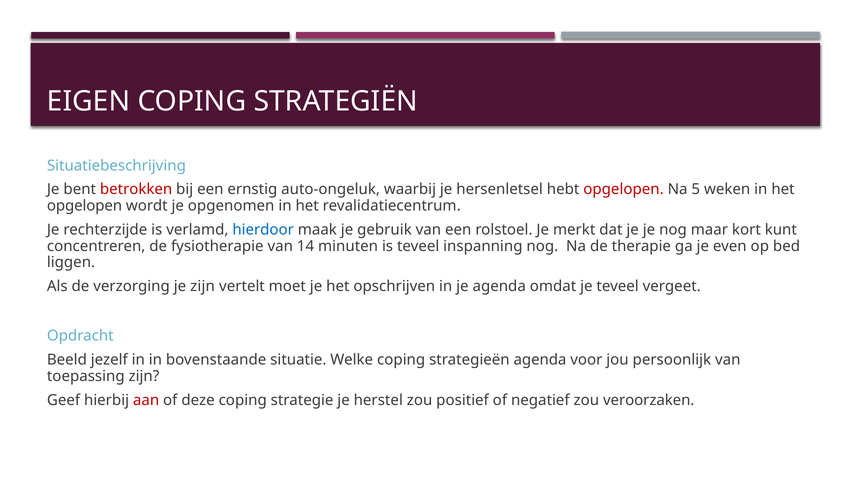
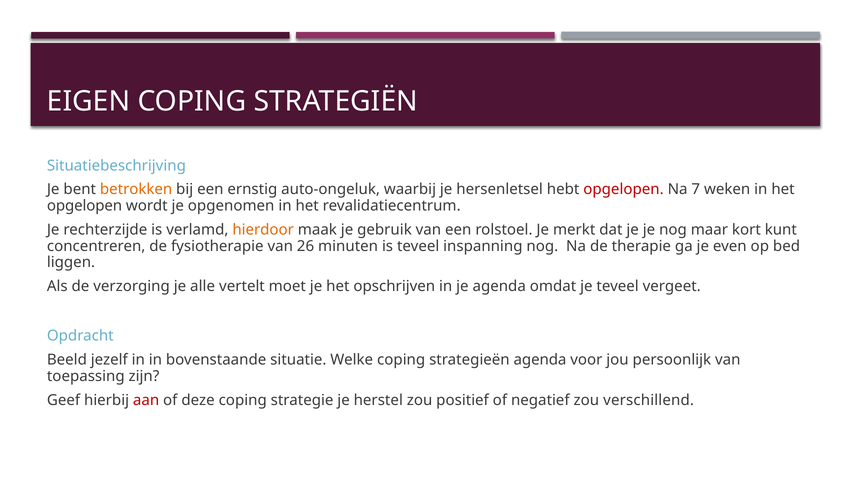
betrokken colour: red -> orange
5: 5 -> 7
hierdoor colour: blue -> orange
14: 14 -> 26
je zijn: zijn -> alle
veroorzaken: veroorzaken -> verschillend
